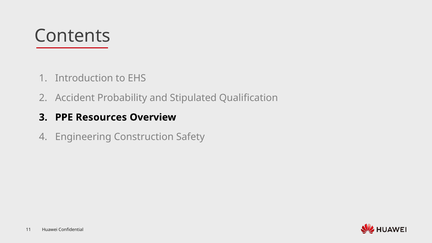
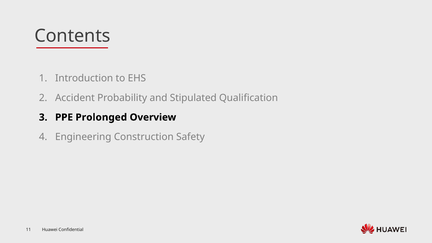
Resources: Resources -> Prolonged
